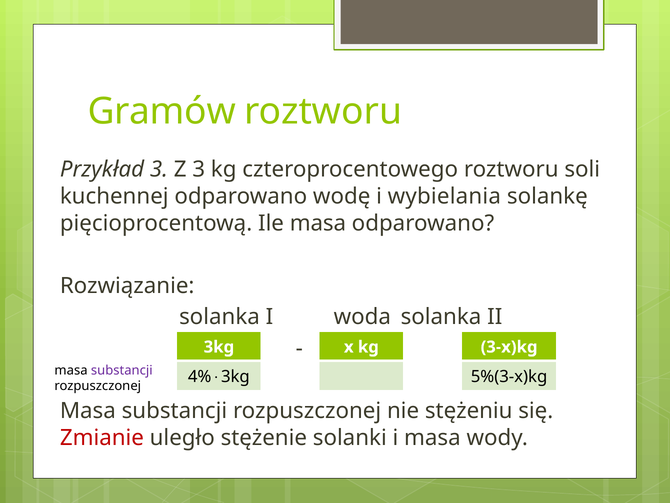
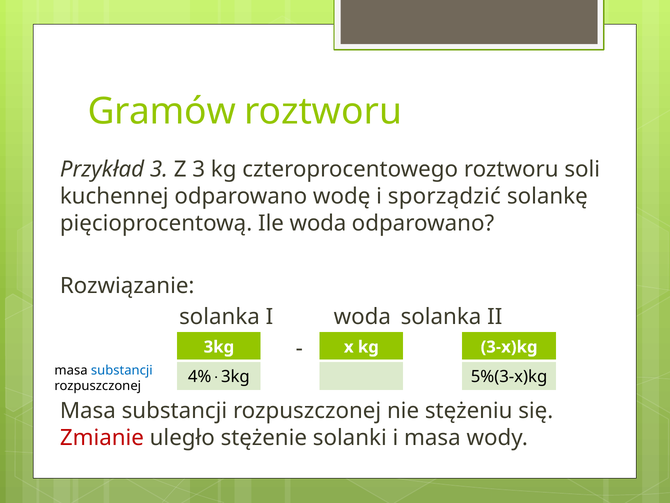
wybielania: wybielania -> sporządzić
Ile masa: masa -> woda
substancji at (122, 370) colour: purple -> blue
